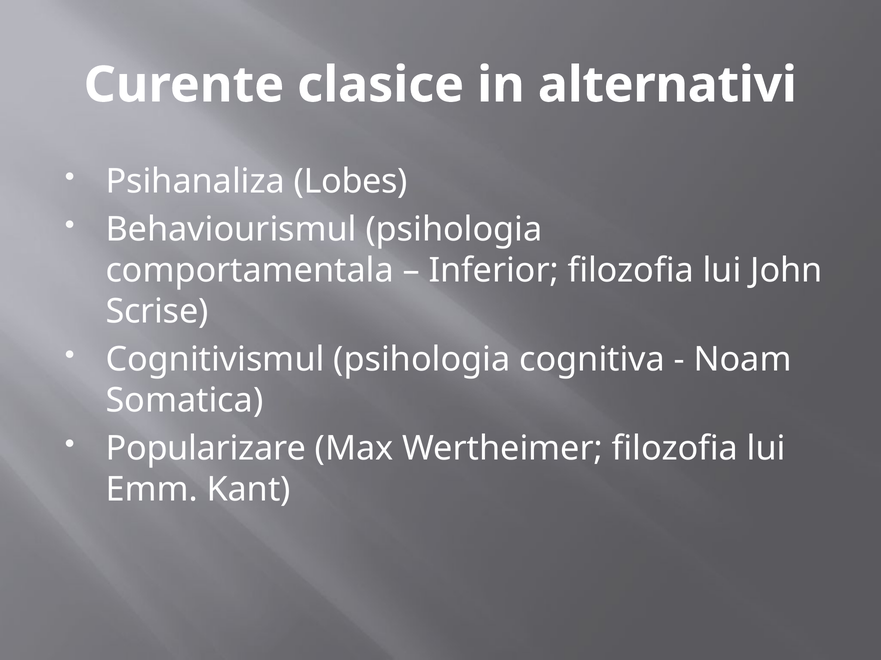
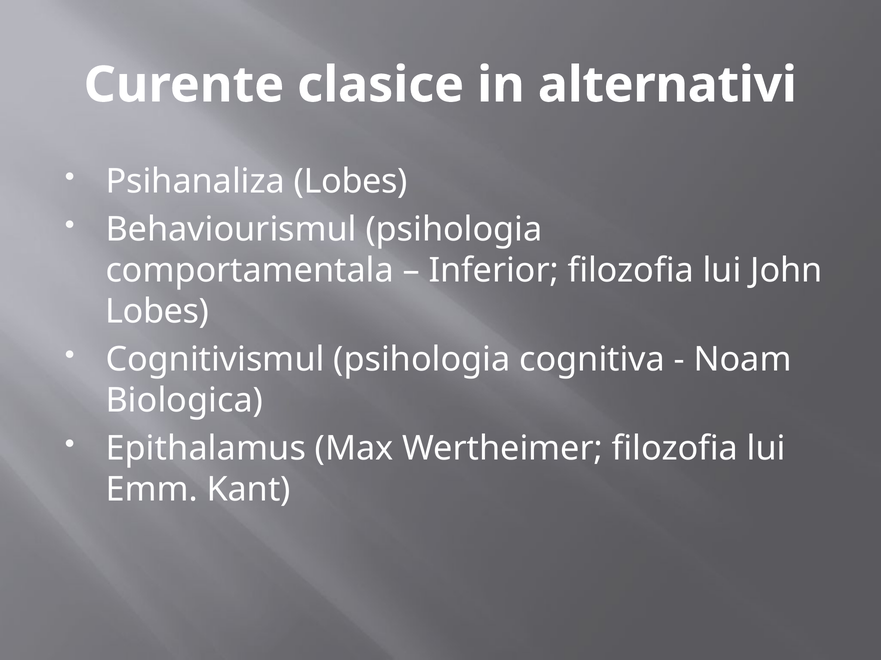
Scrise at (157, 312): Scrise -> Lobes
Somatica: Somatica -> Biologica
Popularizare: Popularizare -> Epithalamus
